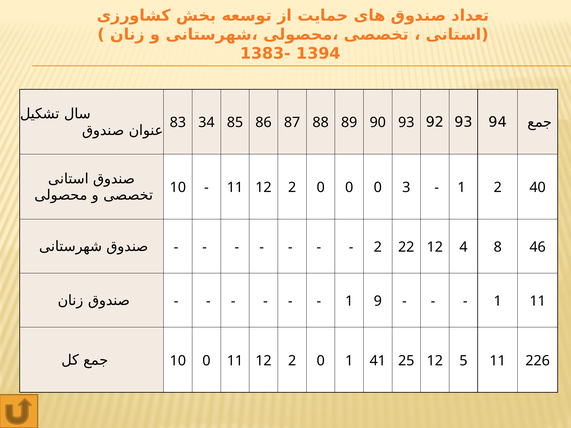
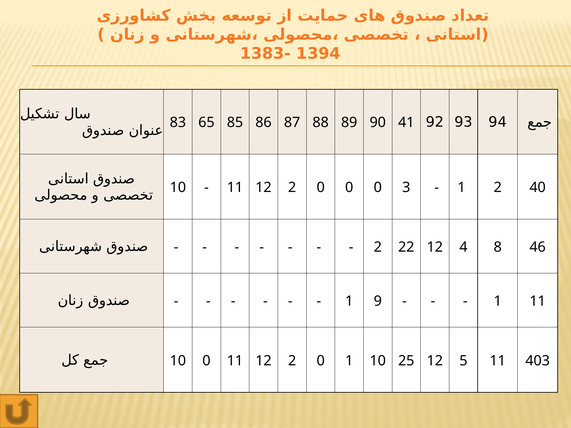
34: 34 -> 65
90 93: 93 -> 41
1 41: 41 -> 10
226: 226 -> 403
